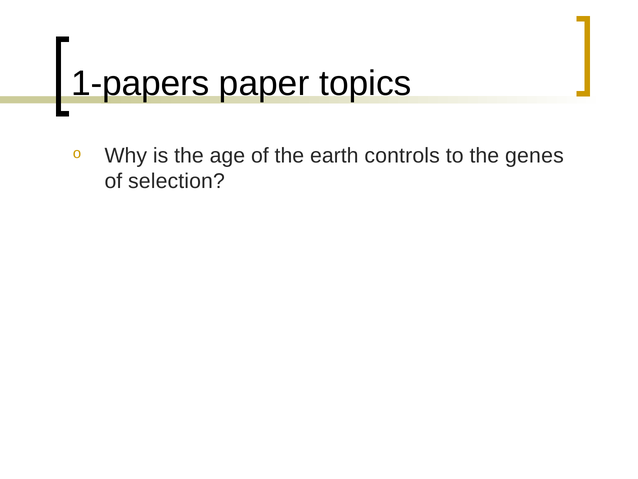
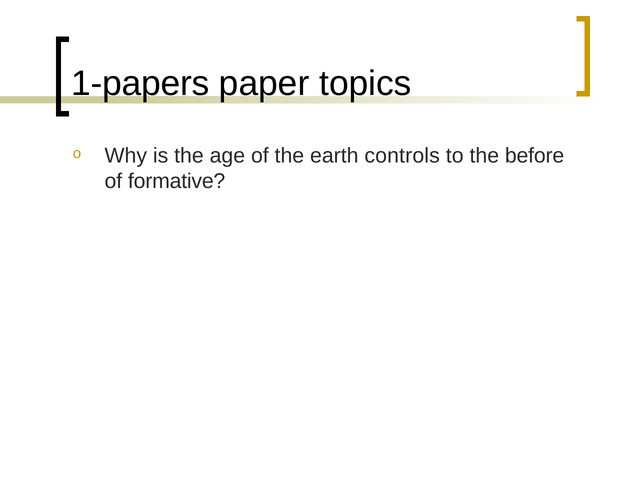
genes: genes -> before
selection: selection -> formative
